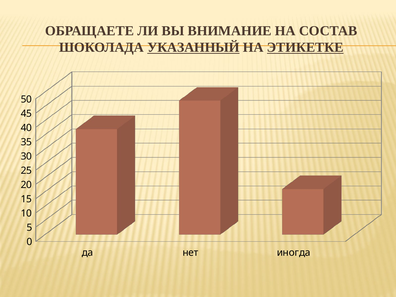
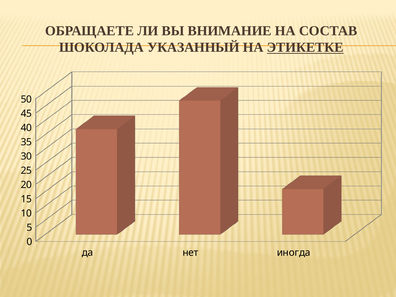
УКАЗАННЫЙ underline: present -> none
